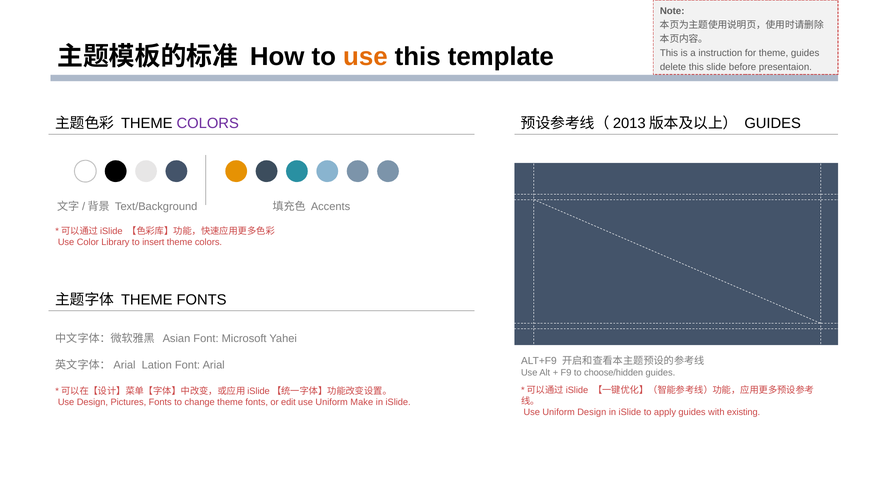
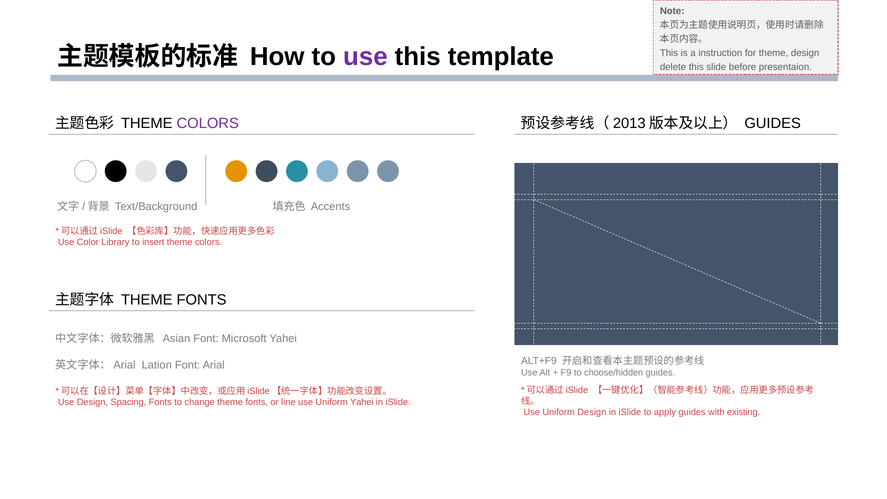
use at (365, 57) colour: orange -> purple
theme guides: guides -> design
Pictures: Pictures -> Spacing
edit: edit -> line
Uniform Make: Make -> Yahei
